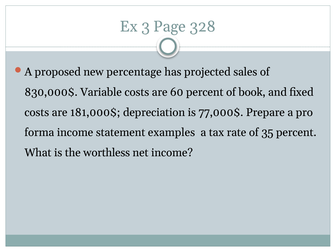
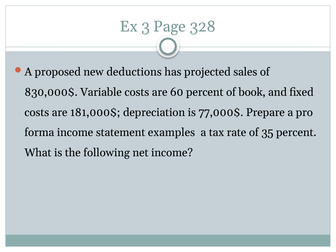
percentage: percentage -> deductions
worthless: worthless -> following
